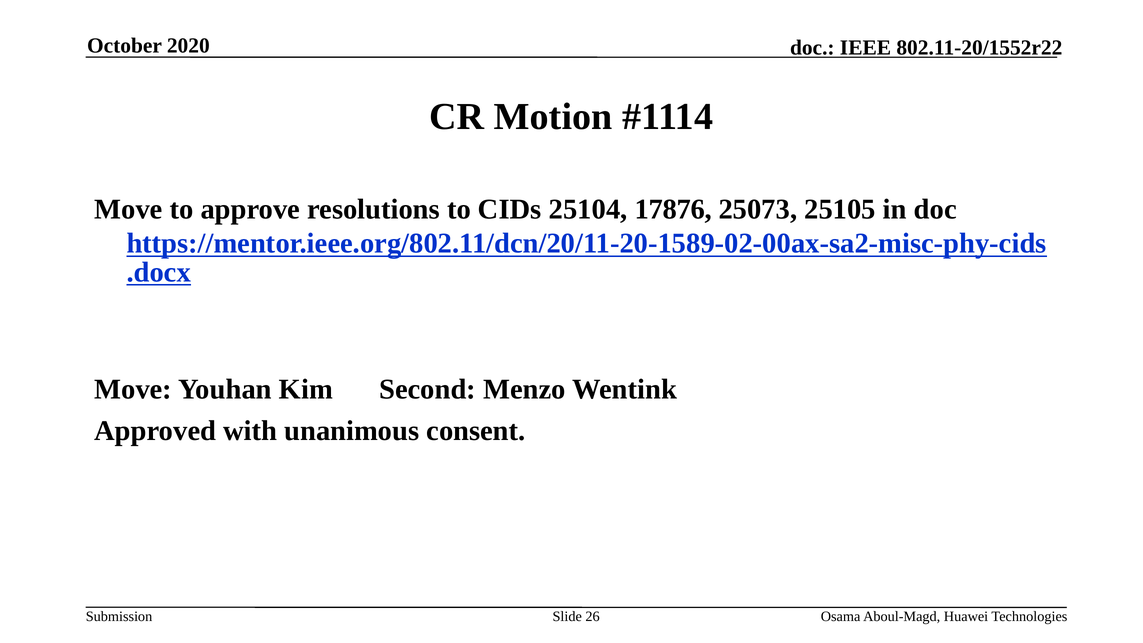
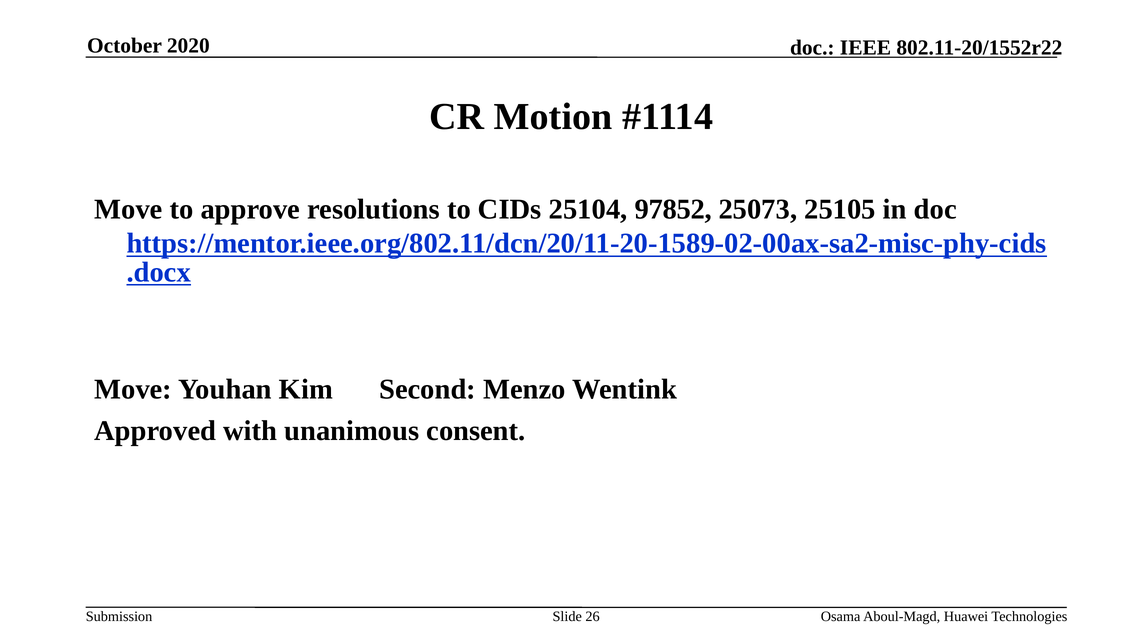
17876: 17876 -> 97852
